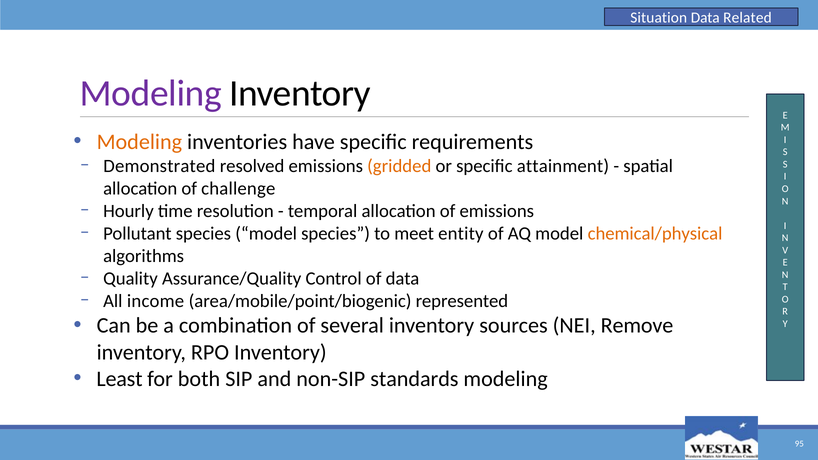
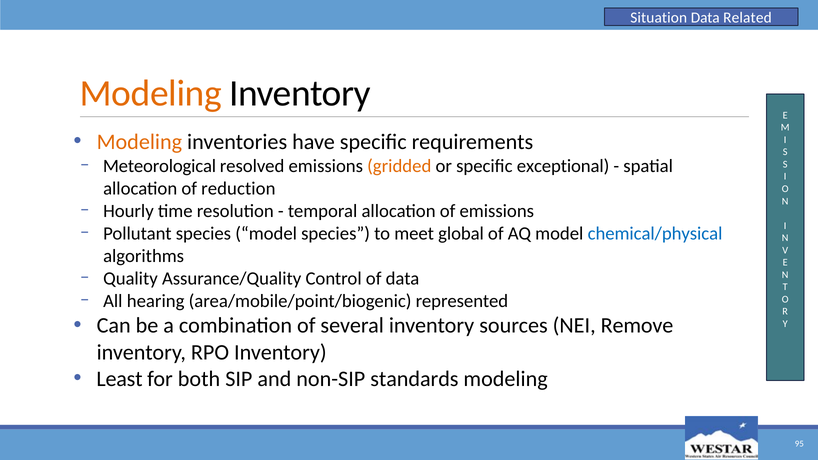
Modeling at (151, 93) colour: purple -> orange
Demonstrated: Demonstrated -> Meteorological
attainment: attainment -> exceptional
challenge: challenge -> reduction
entity: entity -> global
chemical/physical colour: orange -> blue
income: income -> hearing
